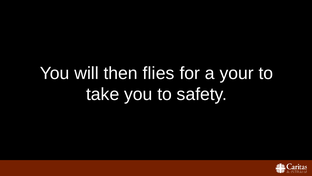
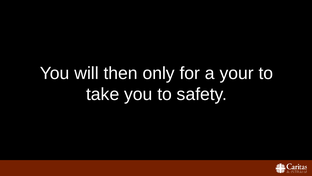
flies: flies -> only
